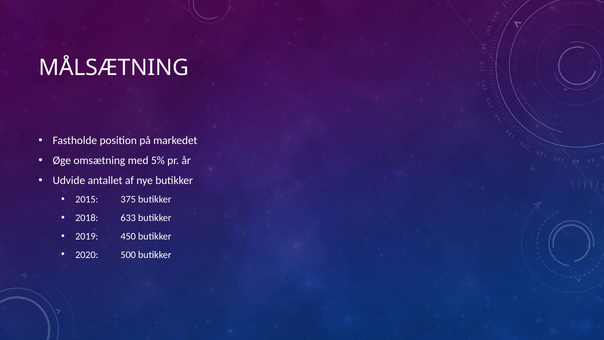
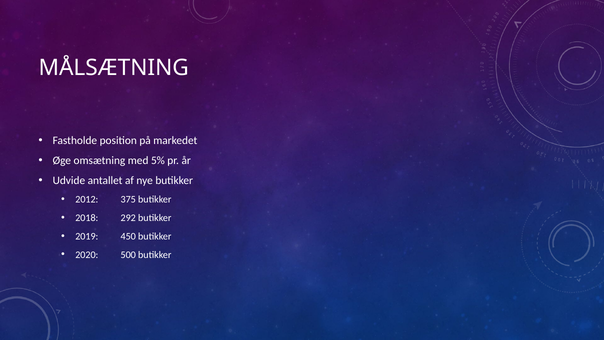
2015: 2015 -> 2012
633: 633 -> 292
